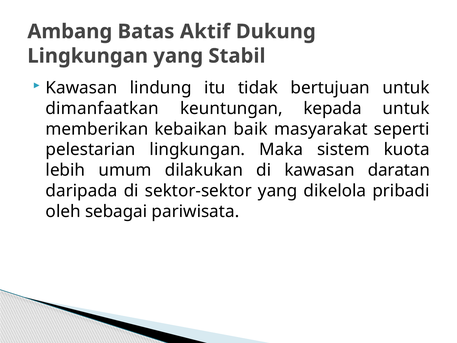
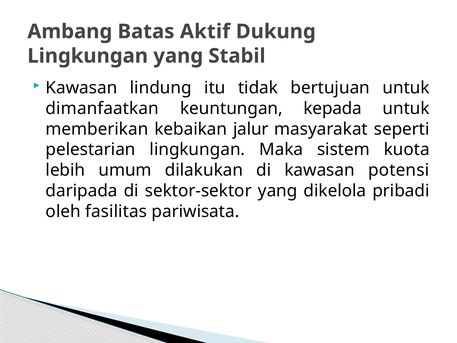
baik: baik -> jalur
daratan: daratan -> potensi
sebagai: sebagai -> fasilitas
